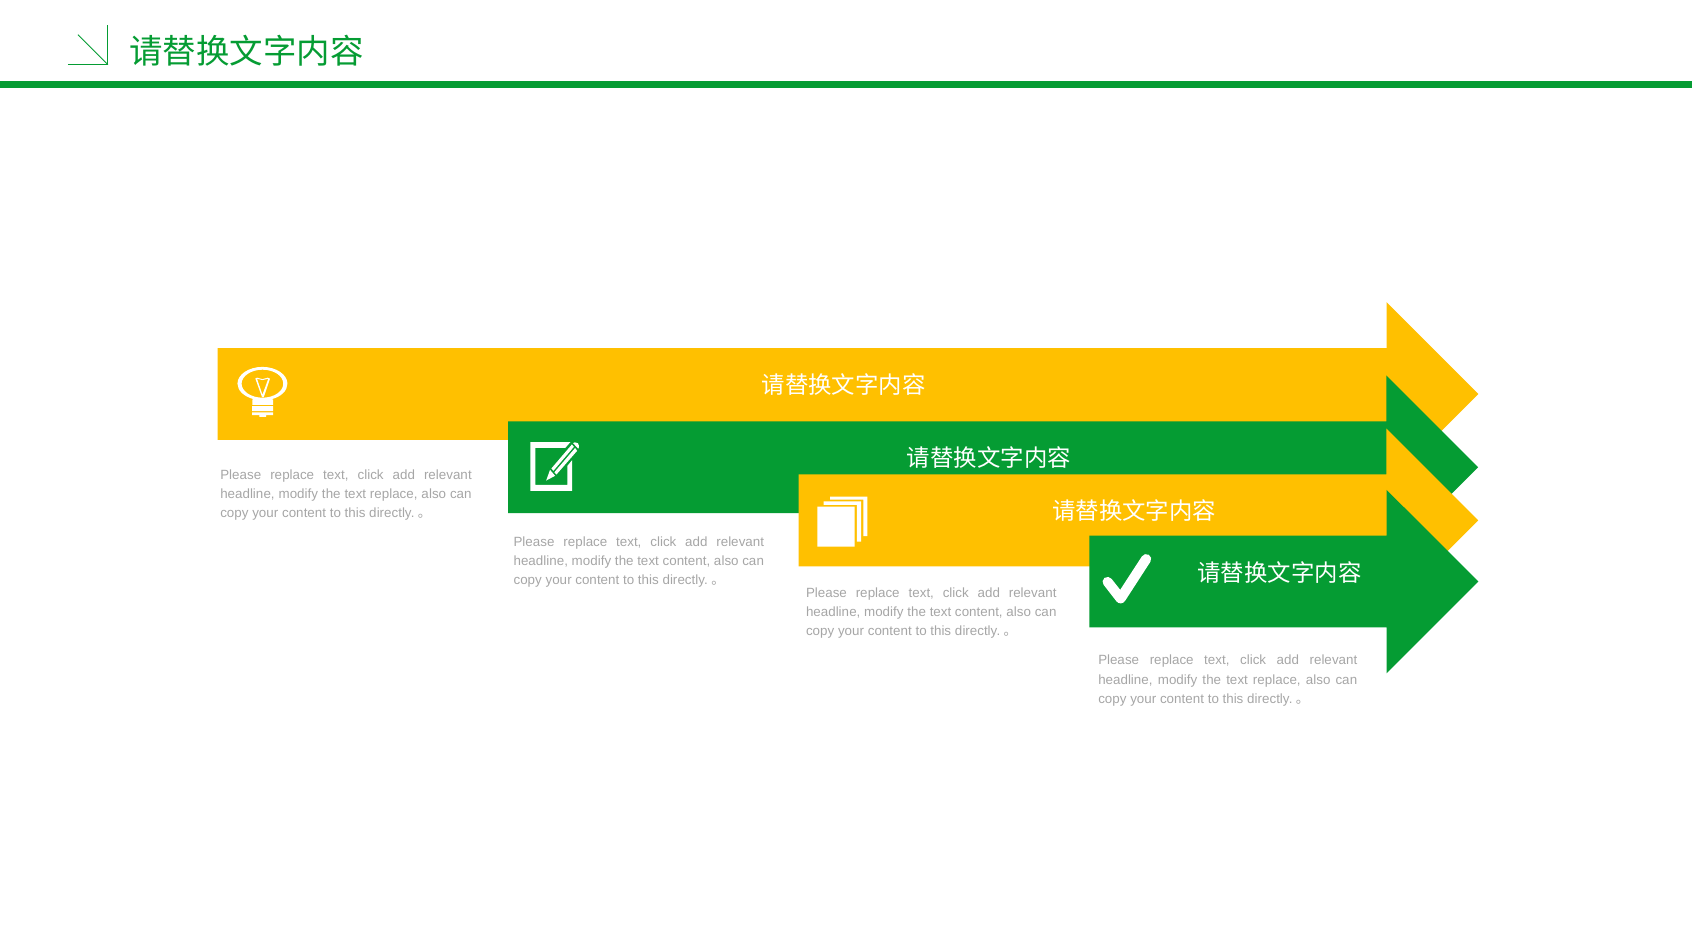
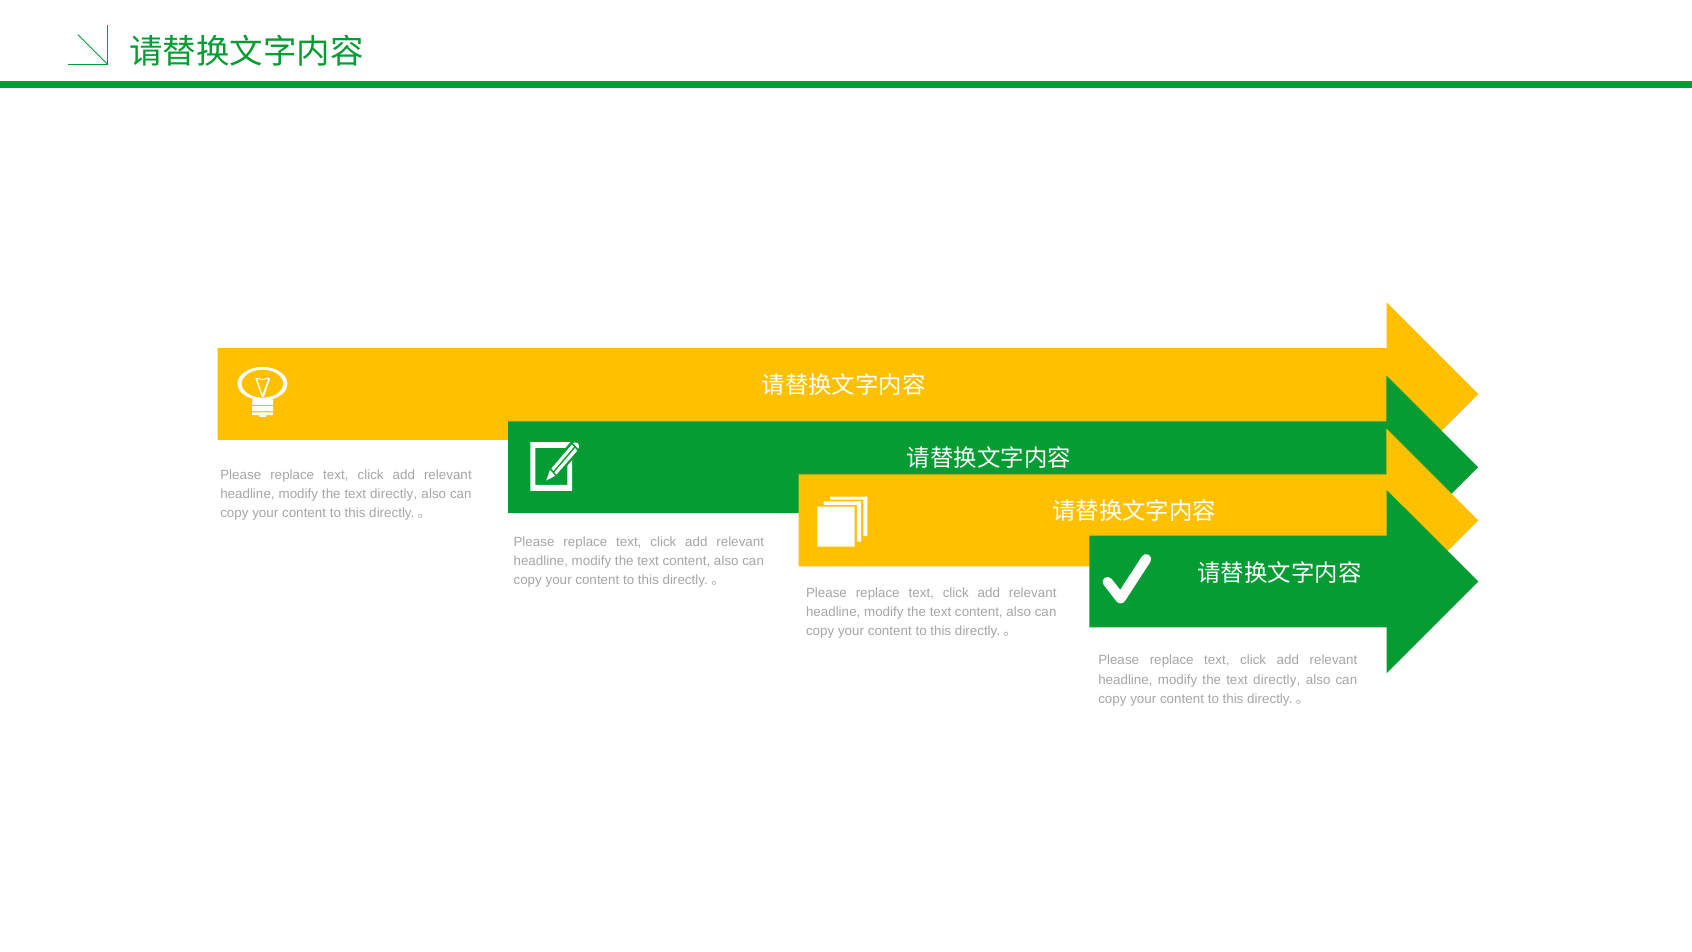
replace at (394, 494): replace -> directly
replace at (1277, 679): replace -> directly
